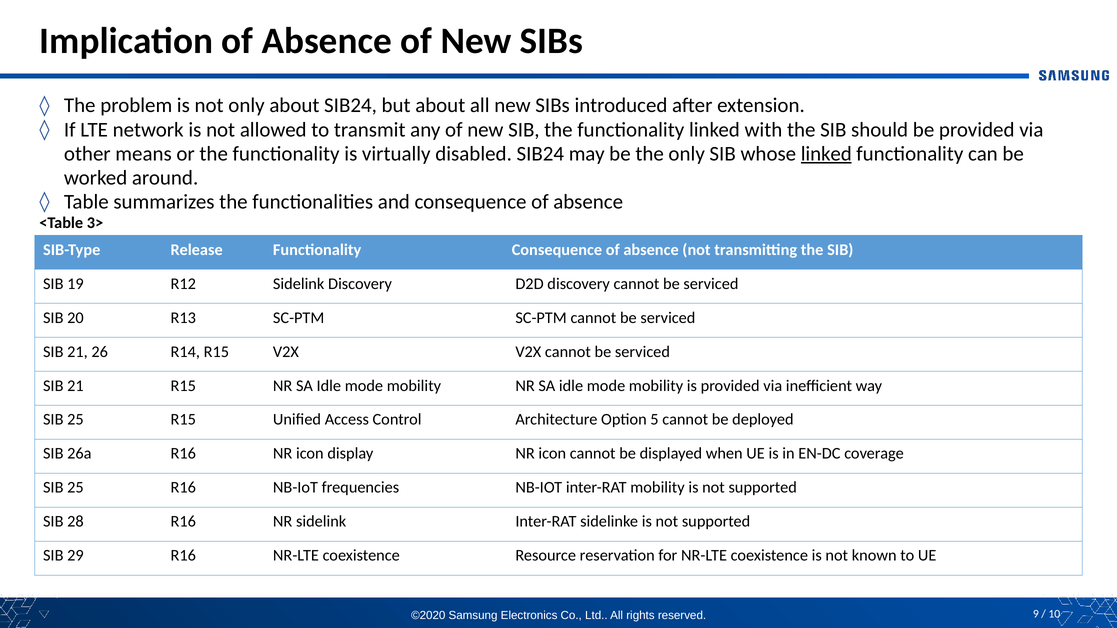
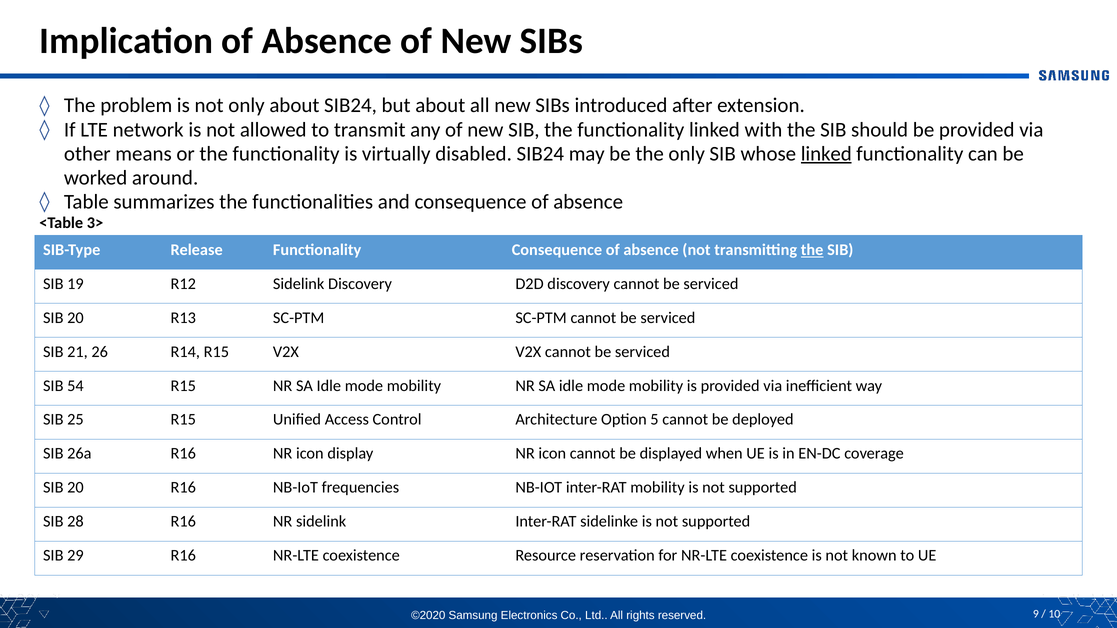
the at (812, 250) underline: none -> present
21 at (75, 386): 21 -> 54
25 at (75, 488): 25 -> 20
